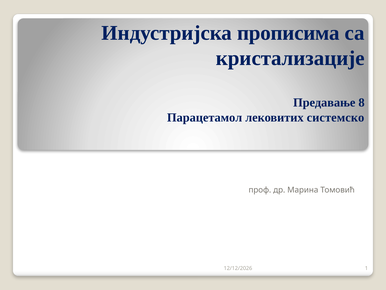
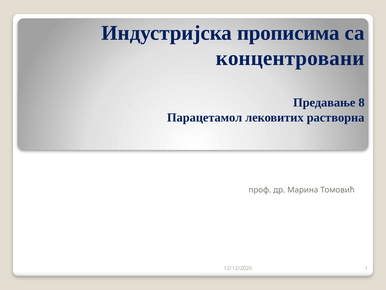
кристализације: кристализације -> концентровани
системско: системско -> растворна
